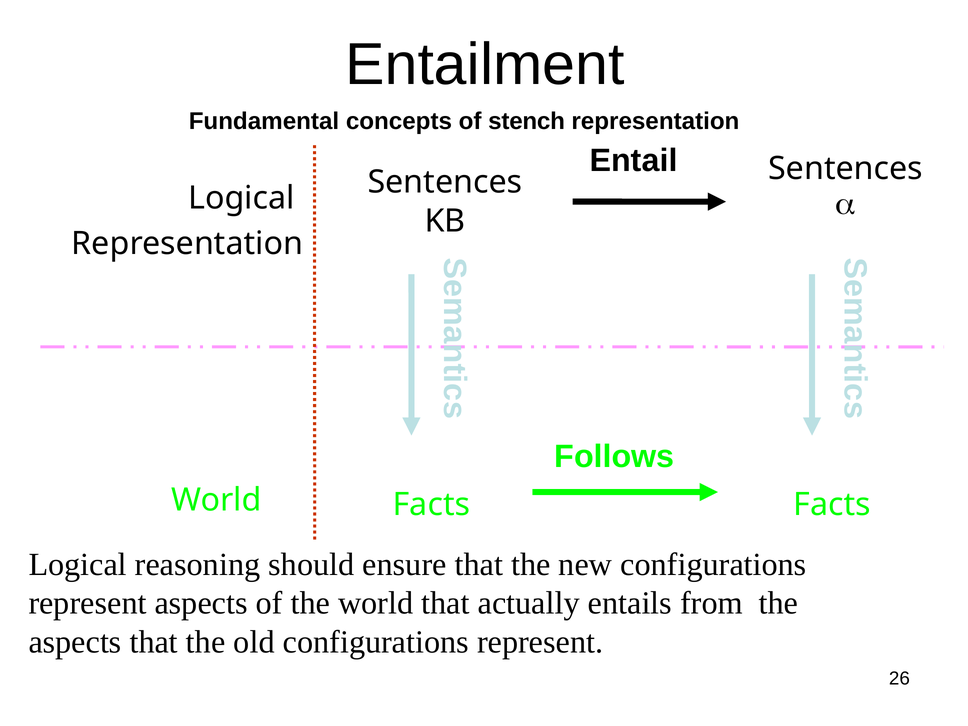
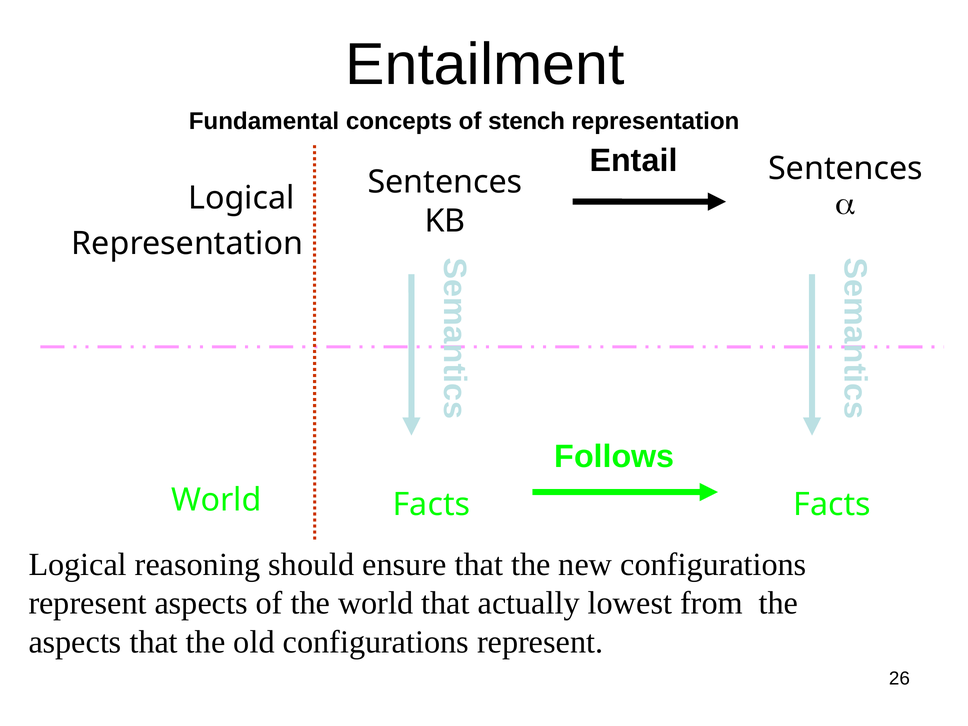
entails: entails -> lowest
